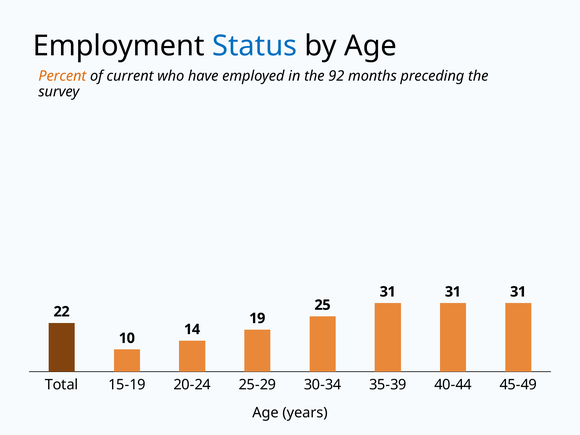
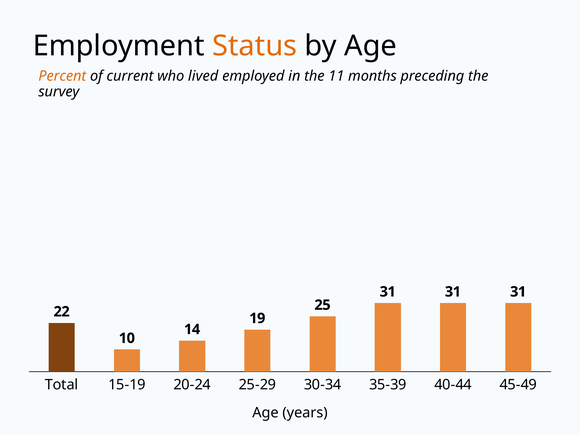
Status colour: blue -> orange
have: have -> lived
92: 92 -> 11
